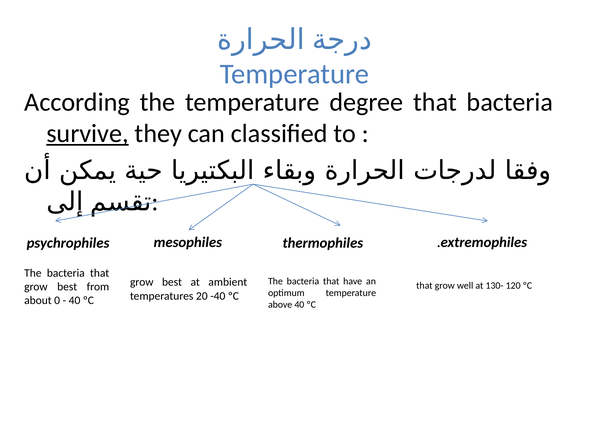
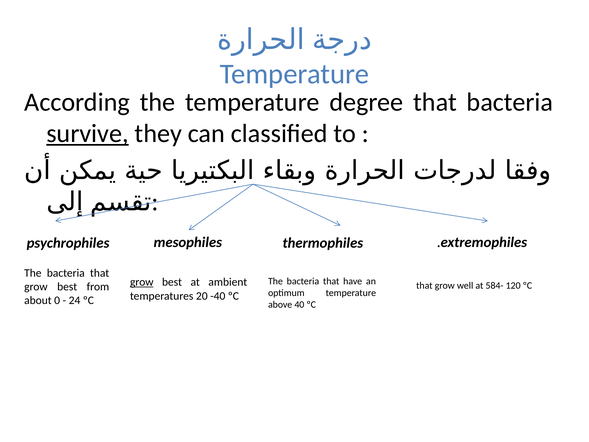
grow at (142, 282) underline: none -> present
130-: 130- -> 584-
40 at (75, 300): 40 -> 24
